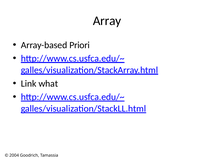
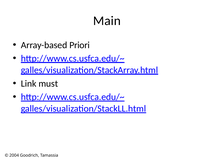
Array: Array -> Main
what: what -> must
